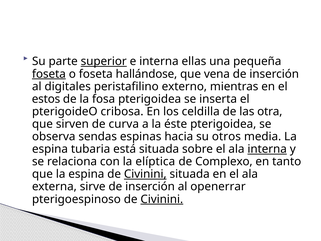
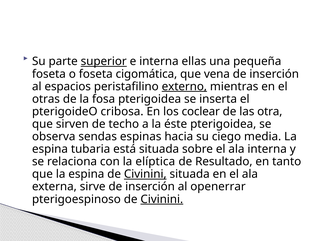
foseta at (49, 74) underline: present -> none
hallándose: hallándose -> cigomática
digitales: digitales -> espacios
externo underline: none -> present
estos: estos -> otras
celdilla: celdilla -> coclear
curva: curva -> techo
otros: otros -> ciego
interna at (267, 149) underline: present -> none
Complexo: Complexo -> Resultado
